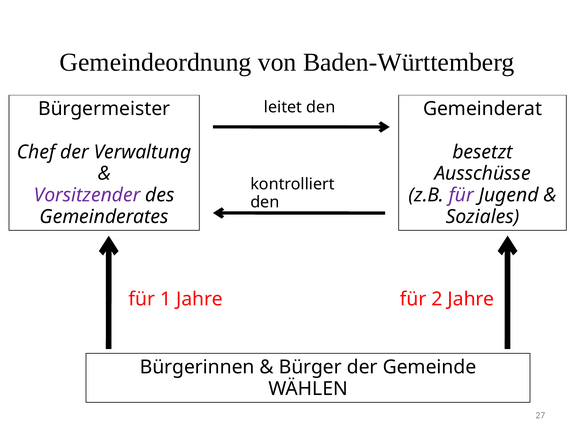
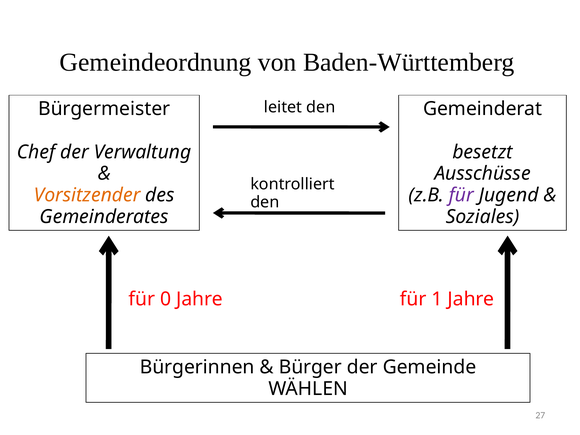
Vorsitzender colour: purple -> orange
1: 1 -> 0
2: 2 -> 1
